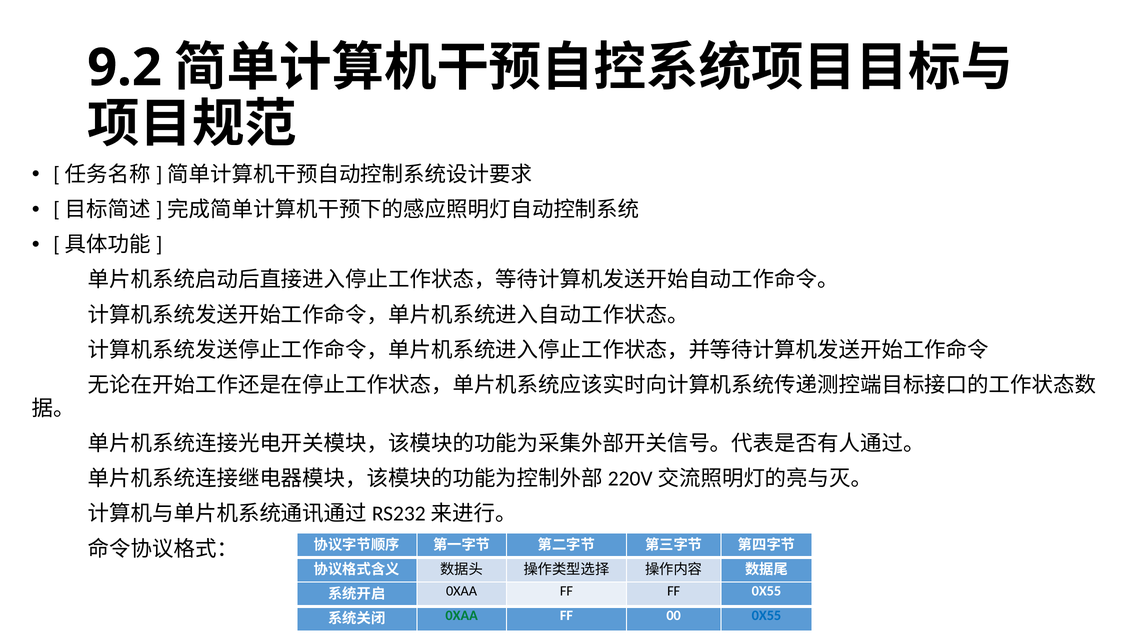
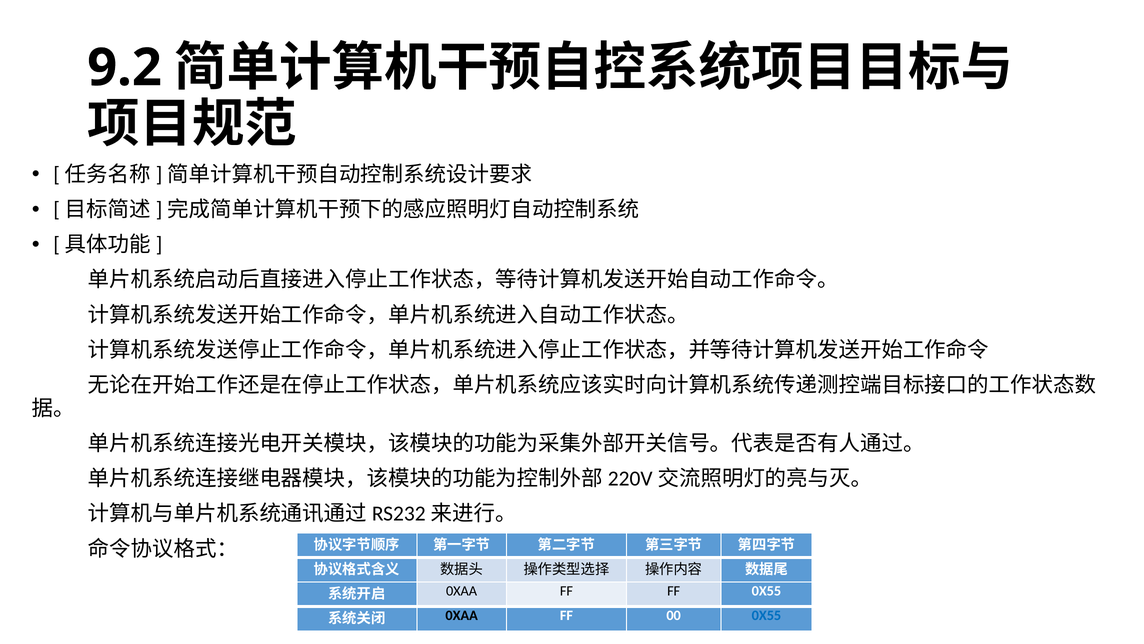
0XAA at (462, 615) colour: green -> black
